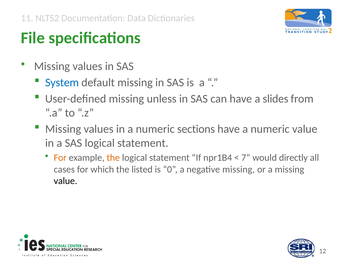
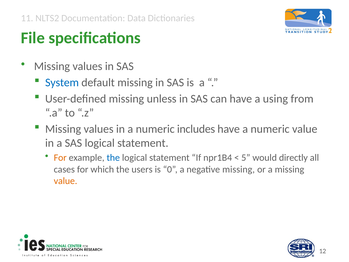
slides: slides -> using
sections: sections -> includes
the at (113, 158) colour: orange -> blue
7: 7 -> 5
listed: listed -> users
value at (66, 181) colour: black -> orange
